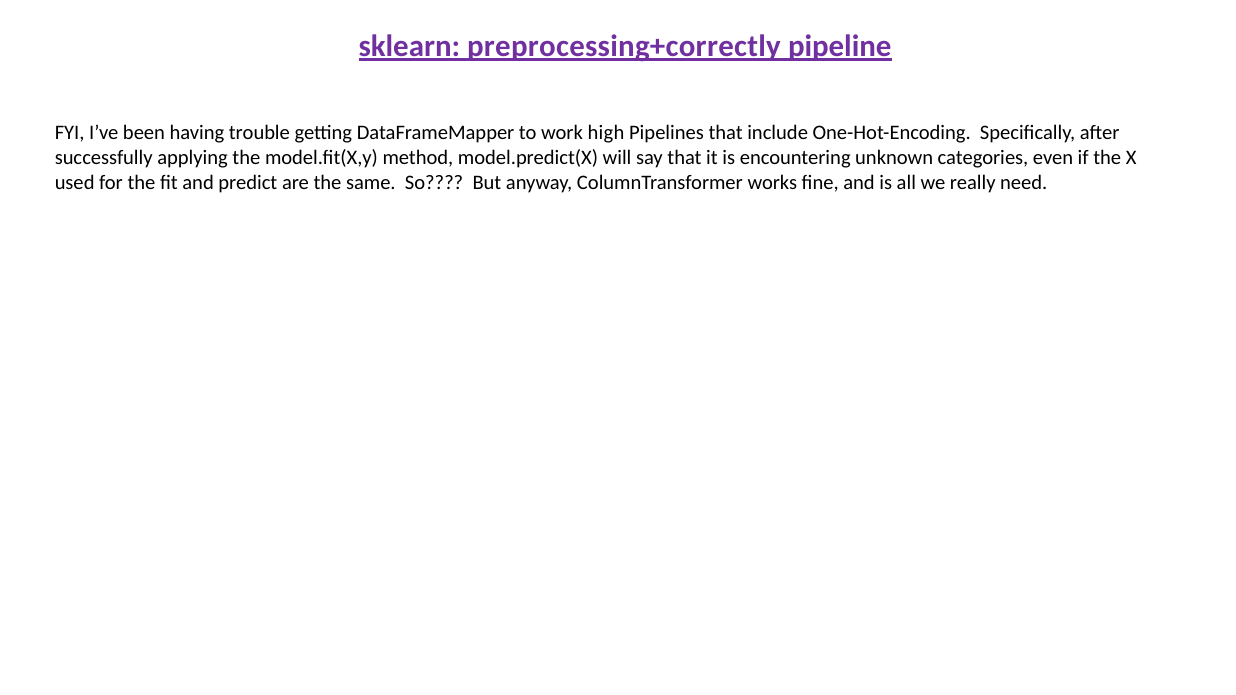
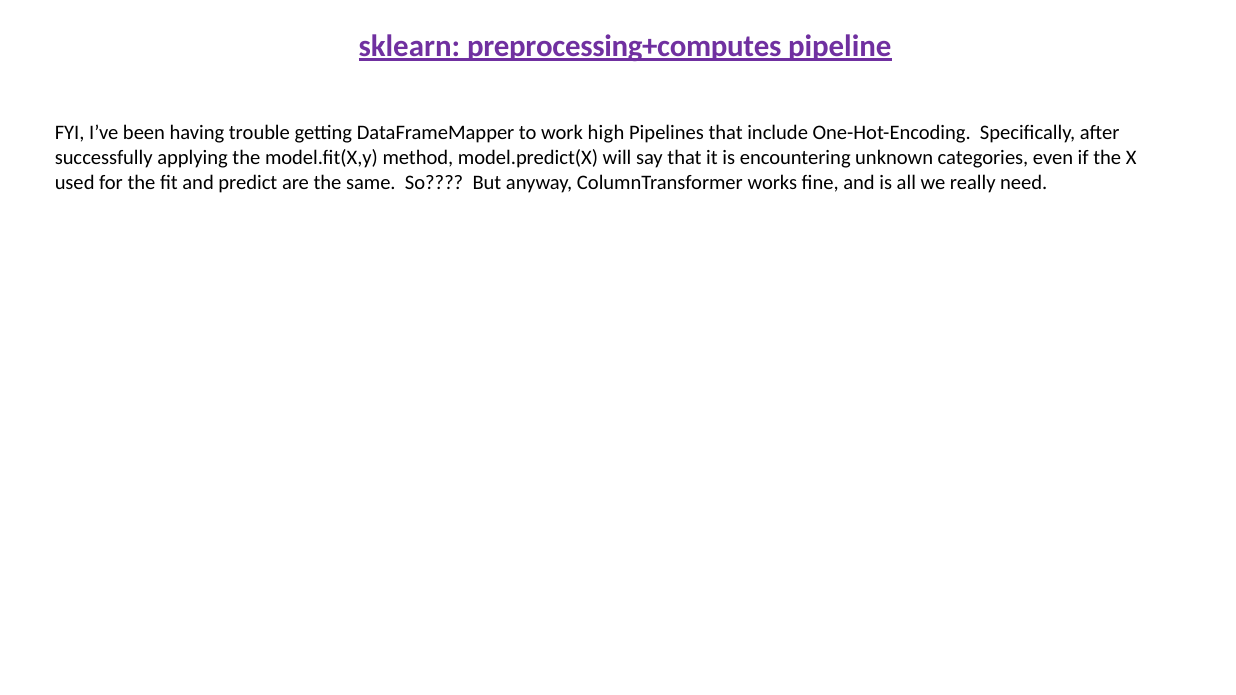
preprocessing+correctly: preprocessing+correctly -> preprocessing+computes
